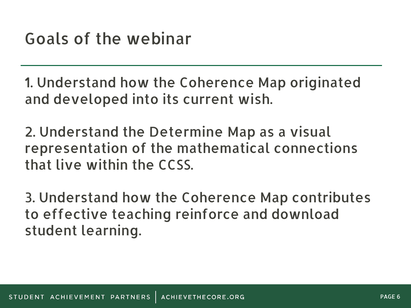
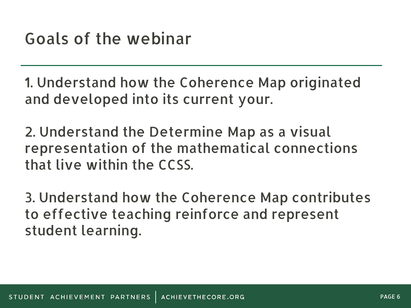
wish: wish -> your
download: download -> represent
